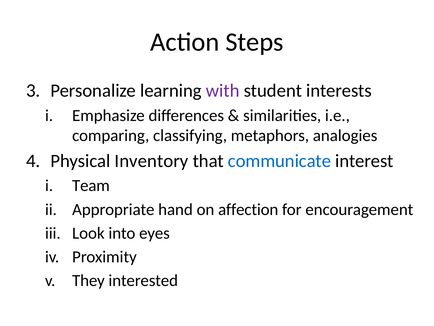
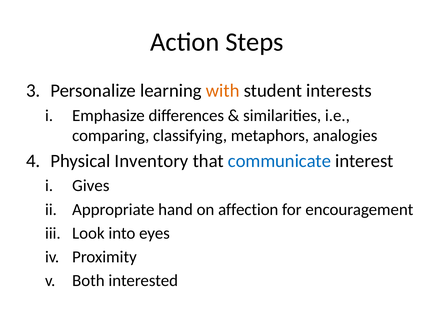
with colour: purple -> orange
Team: Team -> Gives
They: They -> Both
